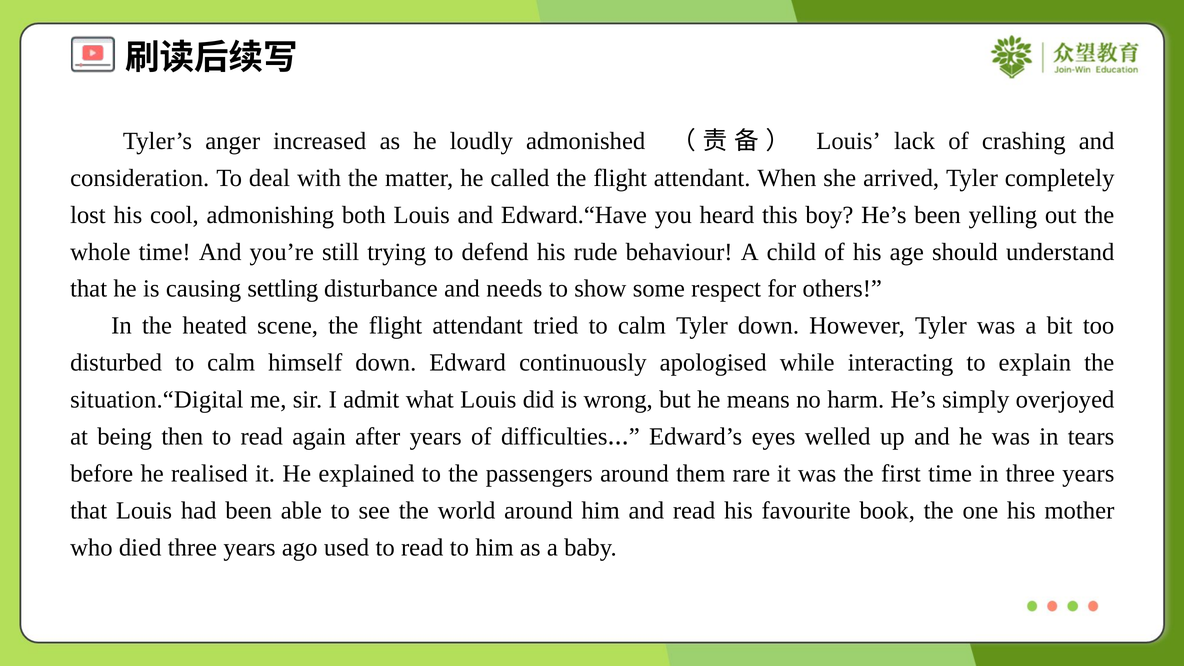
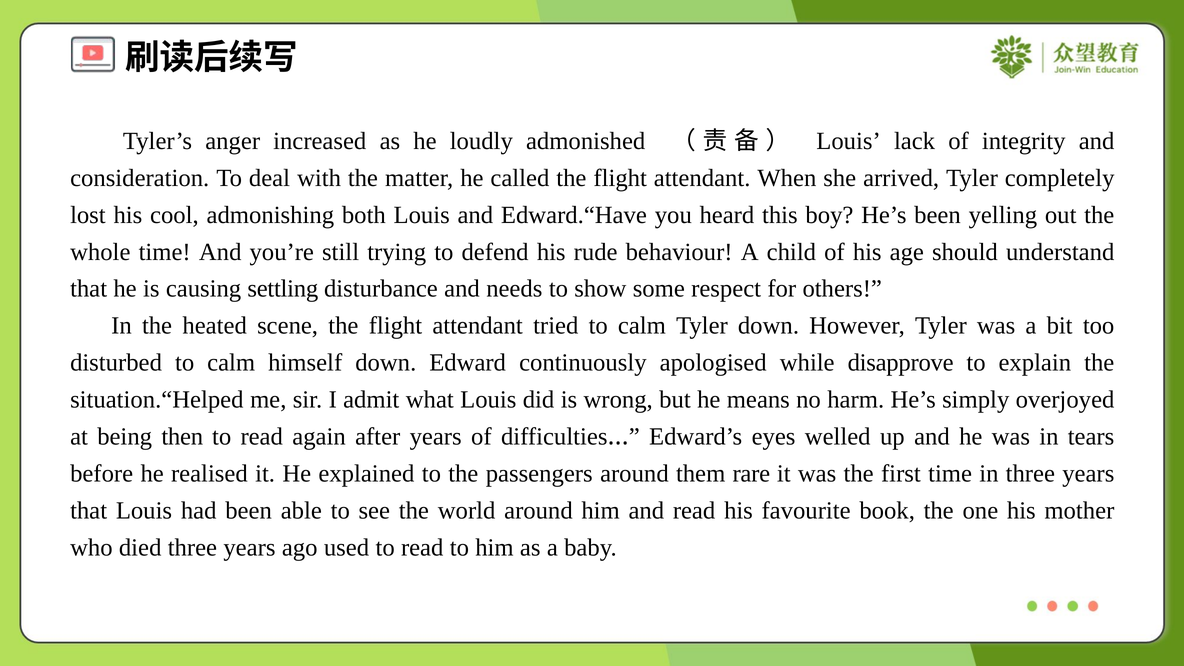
crashing: crashing -> integrity
interacting: interacting -> disapprove
situation.“Digital: situation.“Digital -> situation.“Helped
